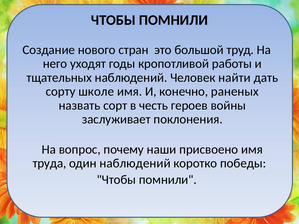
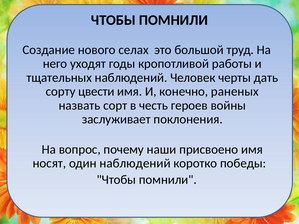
стран: стран -> селах
найти: найти -> черты
школе: школе -> цвести
труда: труда -> носят
